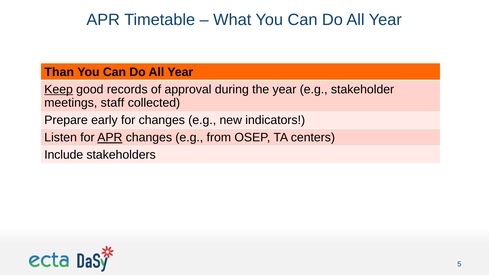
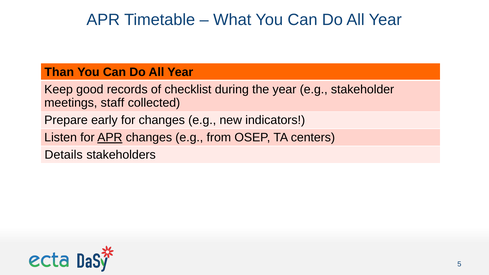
Keep underline: present -> none
approval: approval -> checklist
Include: Include -> Details
